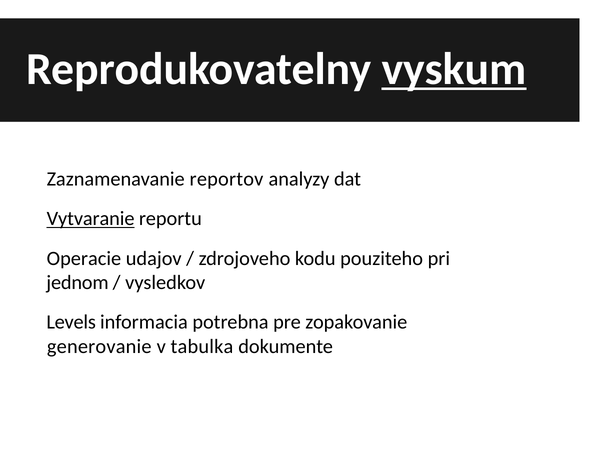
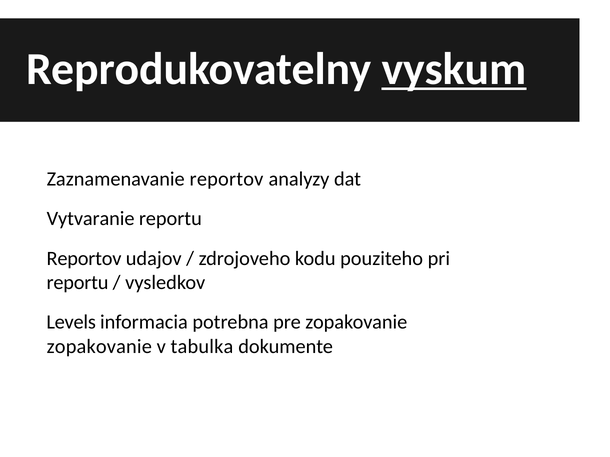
Vytvaranie underline: present -> none
Operacie at (84, 259): Operacie -> Reportov
jednom at (77, 283): jednom -> reportu
generovanie at (99, 347): generovanie -> zopakovanie
